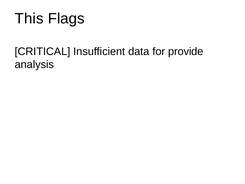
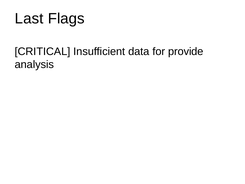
This: This -> Last
